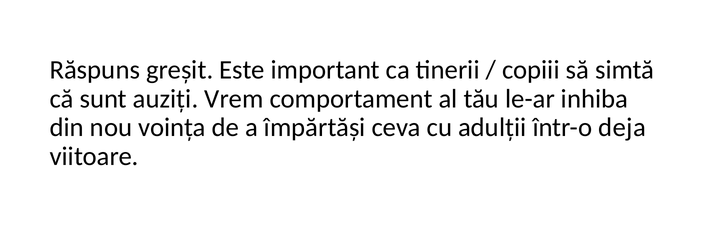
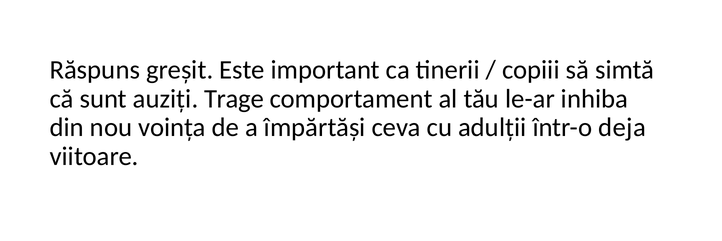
Vrem: Vrem -> Trage
